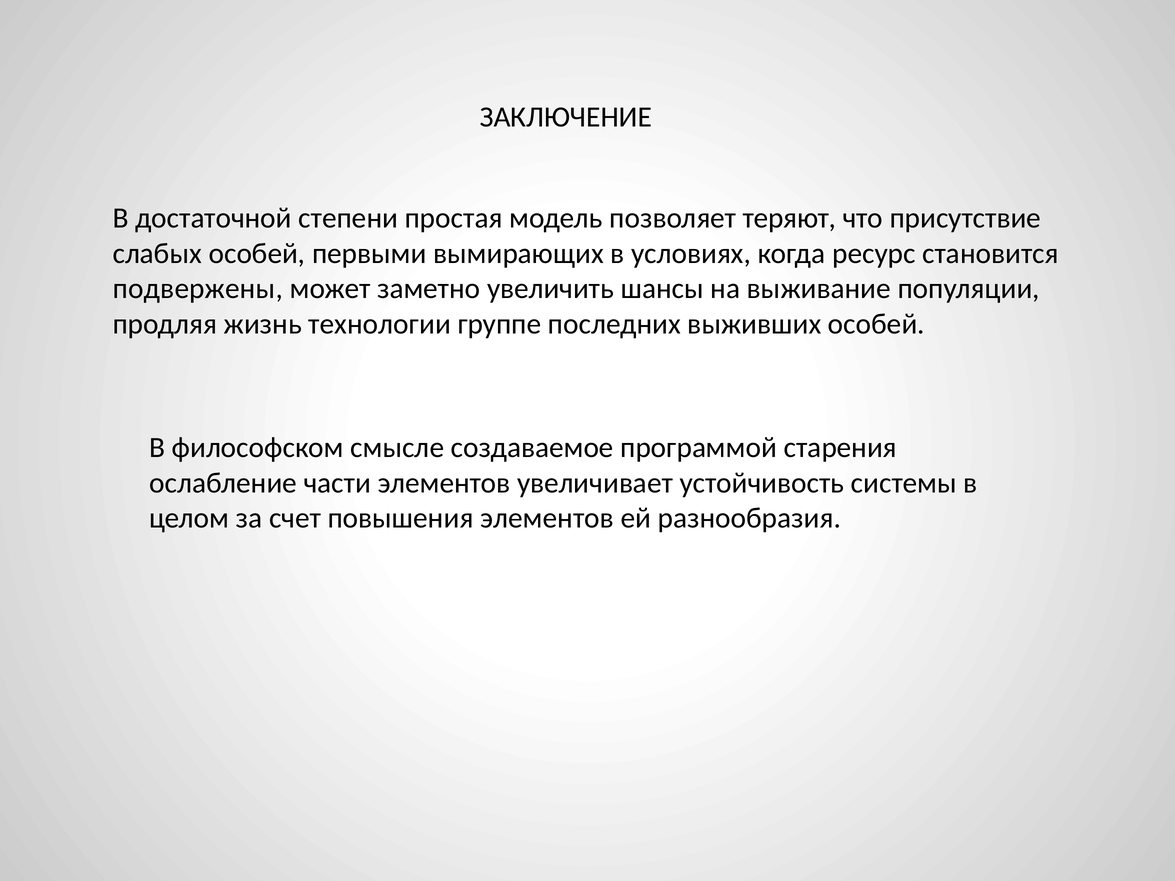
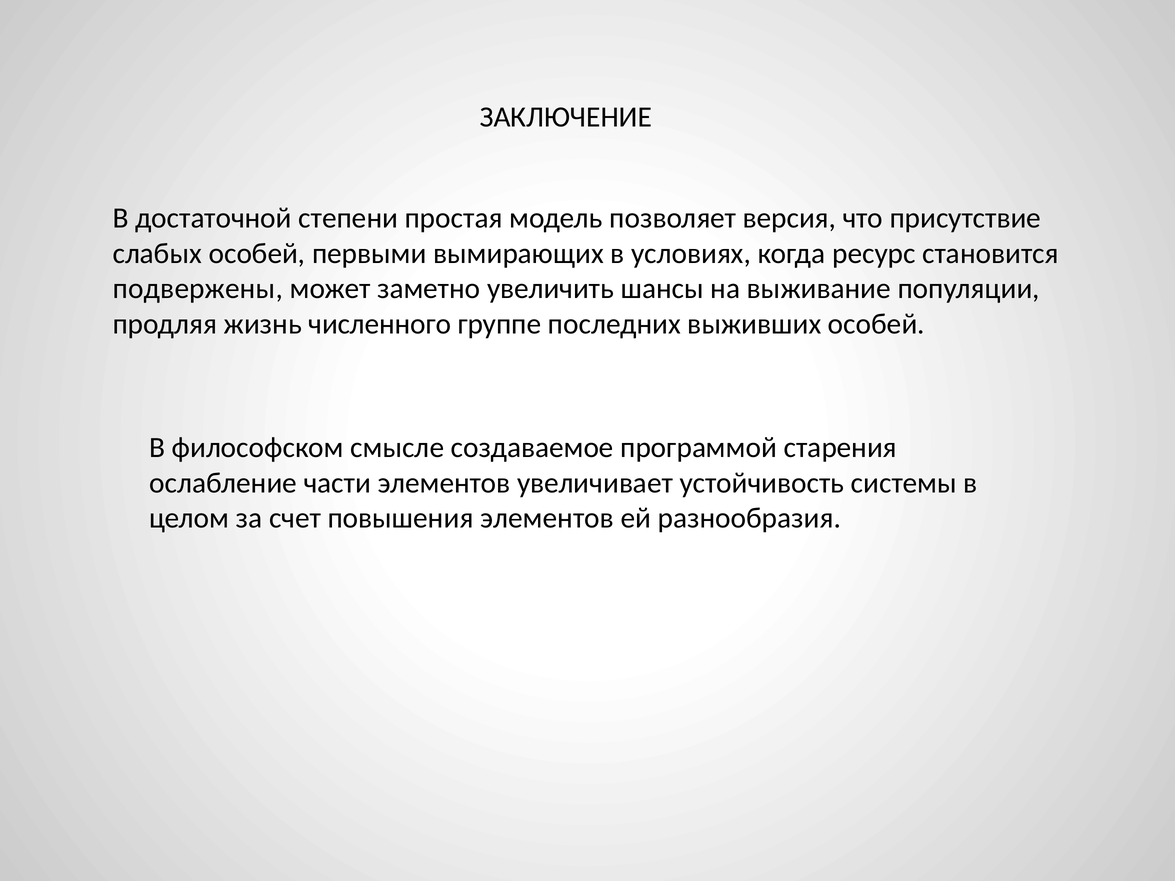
теряют: теряют -> версия
технологии: технологии -> численного
